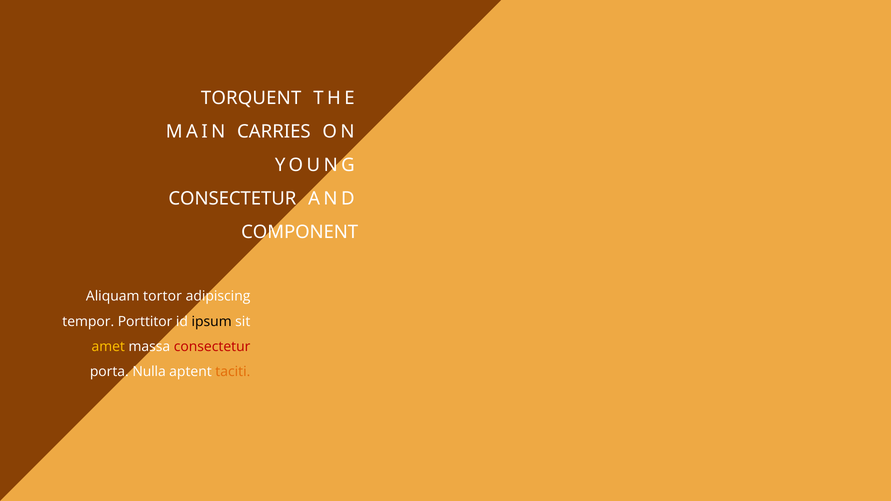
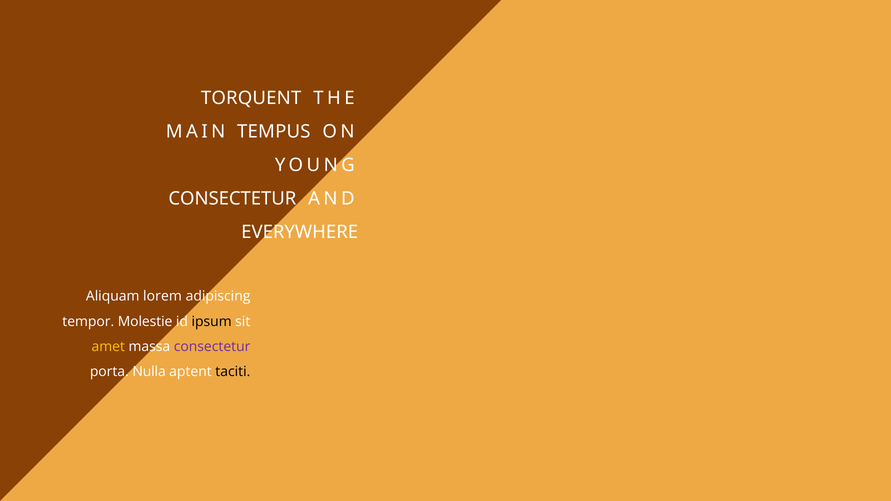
CARRIES: CARRIES -> TEMPUS
COMPONENT: COMPONENT -> EVERYWHERE
tortor: tortor -> lorem
Porttitor: Porttitor -> Molestie
consectetur at (212, 347) colour: red -> purple
taciti colour: orange -> black
